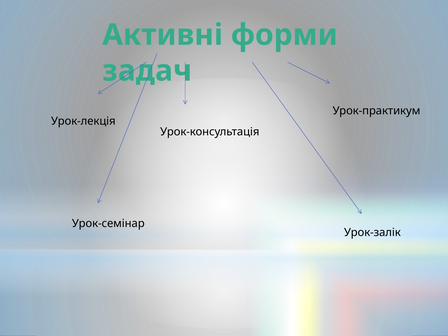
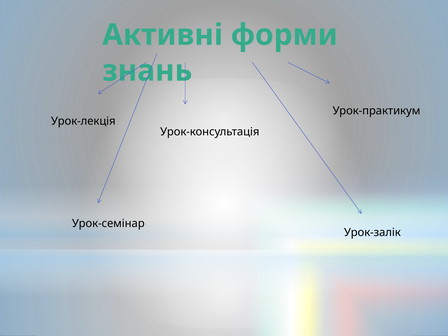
задач: задач -> знань
